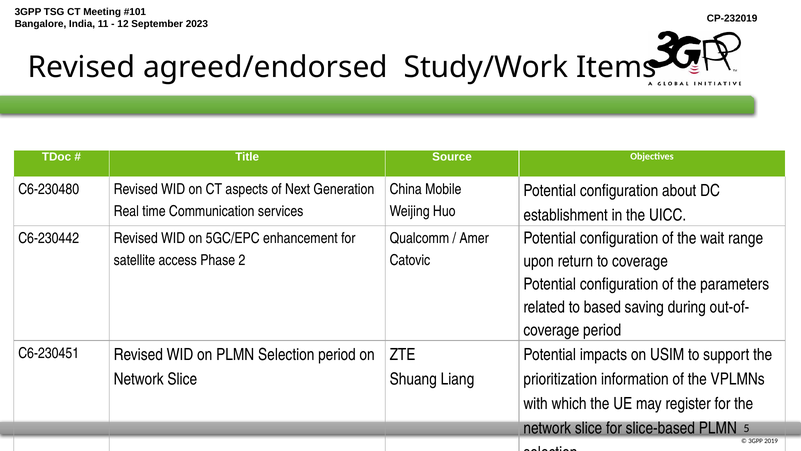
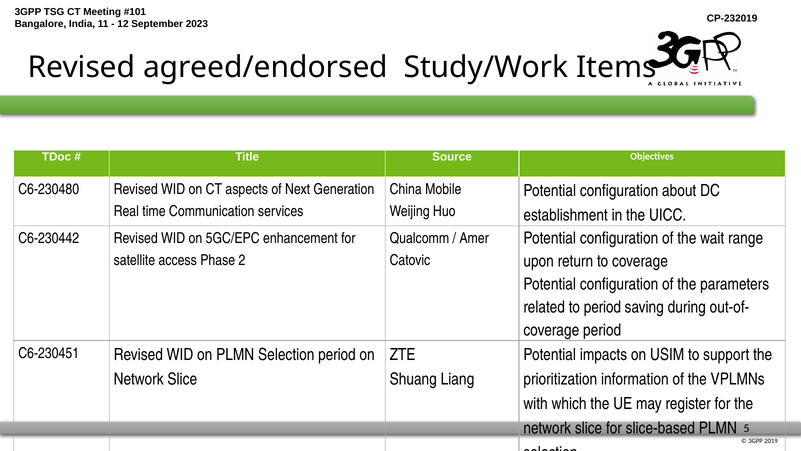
to based: based -> period
